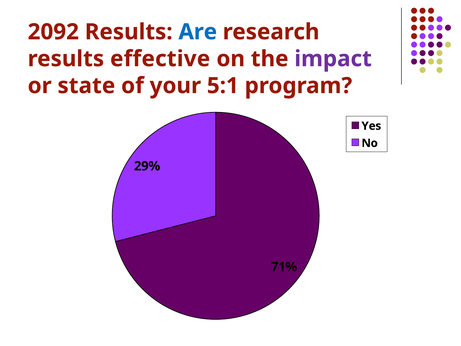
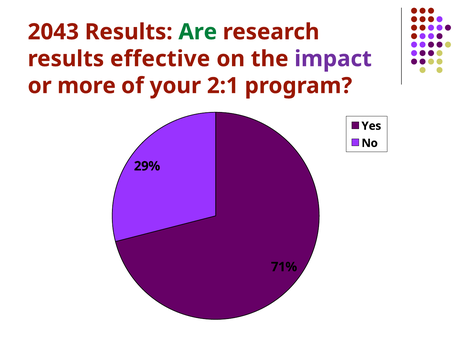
2092: 2092 -> 2043
Are colour: blue -> green
state: state -> more
5:1: 5:1 -> 2:1
